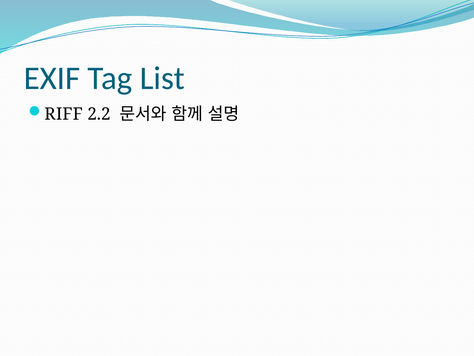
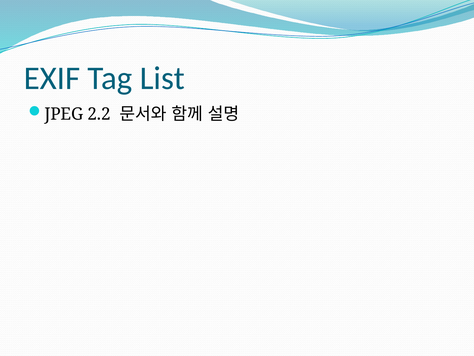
RIFF: RIFF -> JPEG
